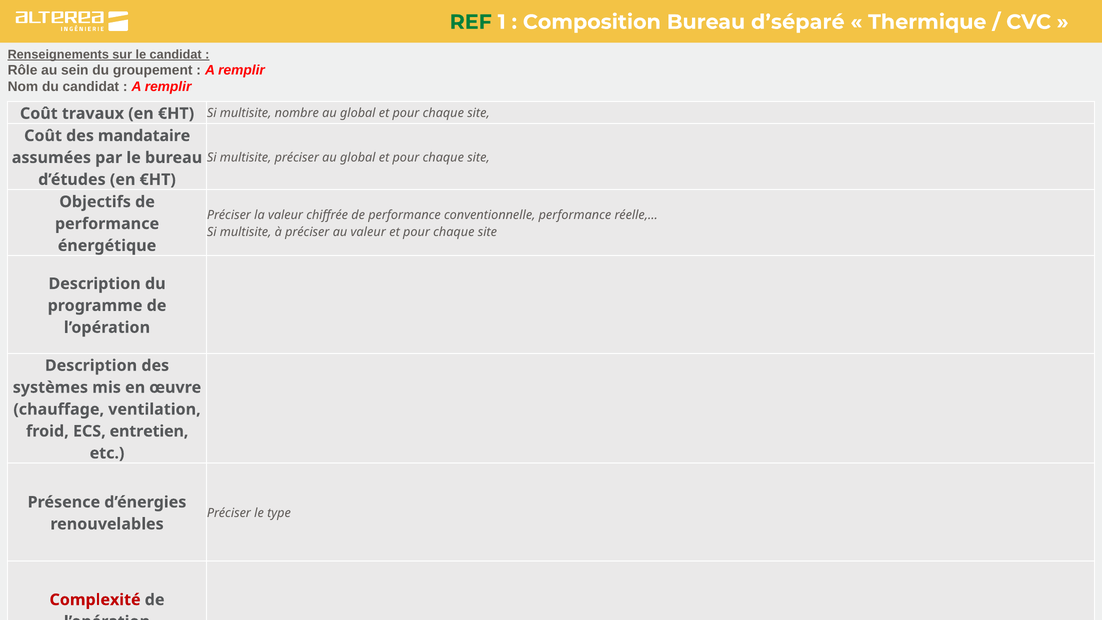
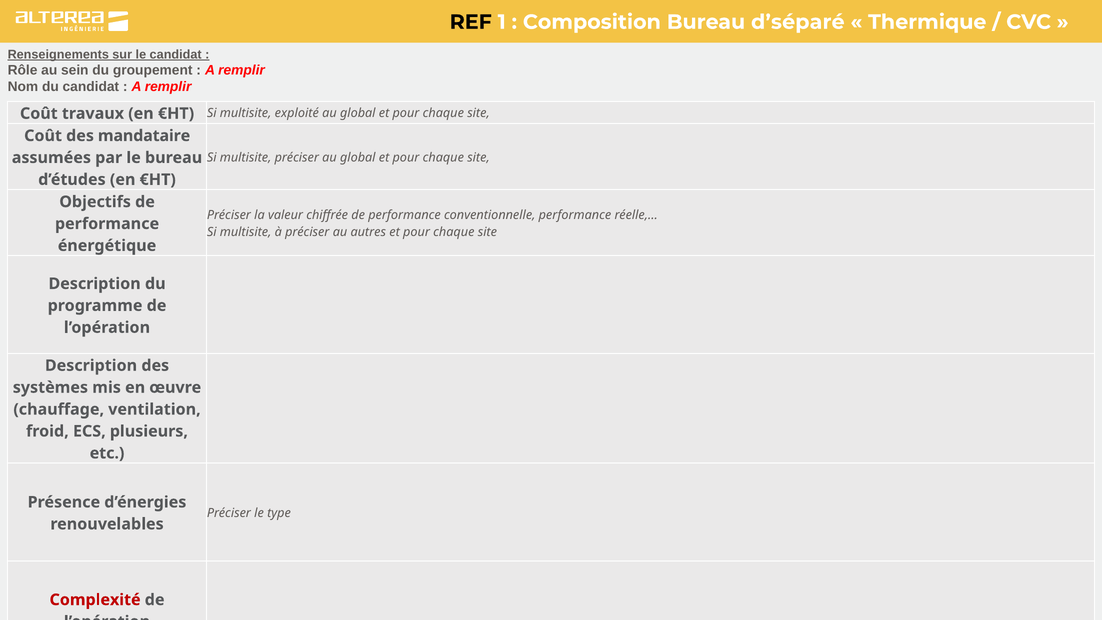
REF colour: green -> black
nombre: nombre -> exploité
au valeur: valeur -> autres
entretien: entretien -> plusieurs
